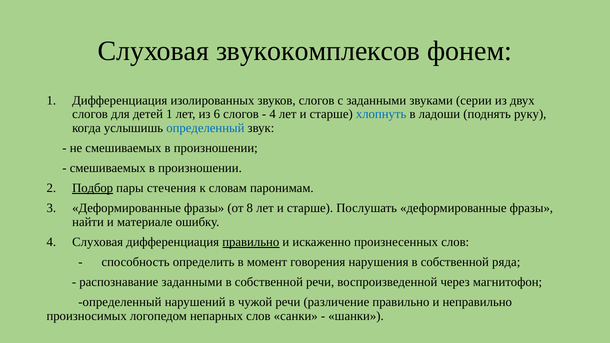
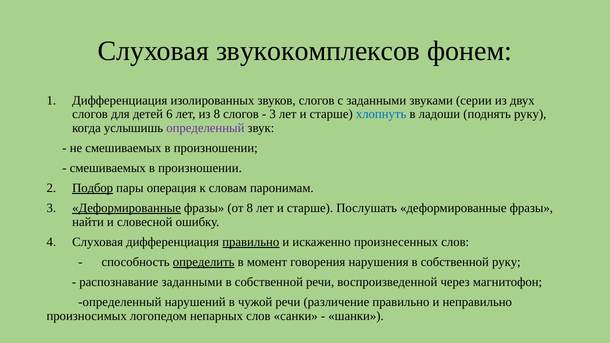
детей 1: 1 -> 6
из 6: 6 -> 8
4 at (273, 114): 4 -> 3
определенный at (205, 128) colour: blue -> purple
стечения: стечения -> операция
Деформированные at (127, 208) underline: none -> present
материале: материале -> словесной
определить underline: none -> present
собственной ряда: ряда -> руку
